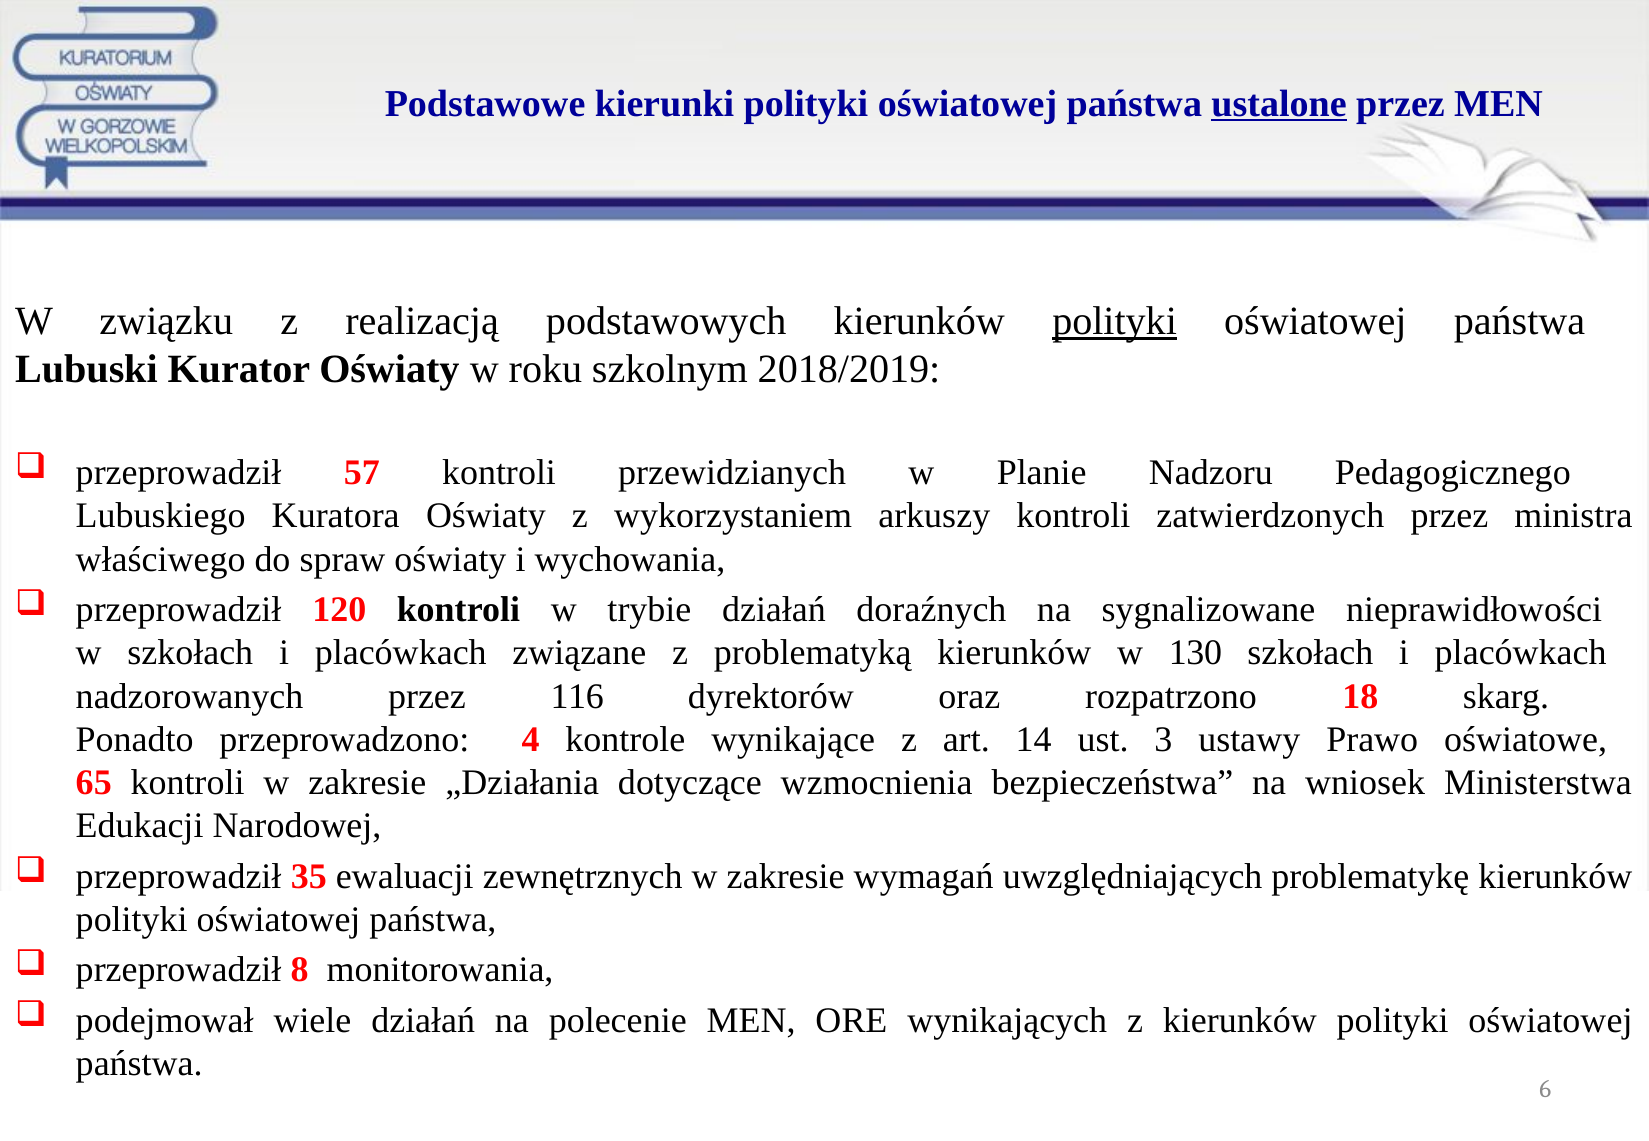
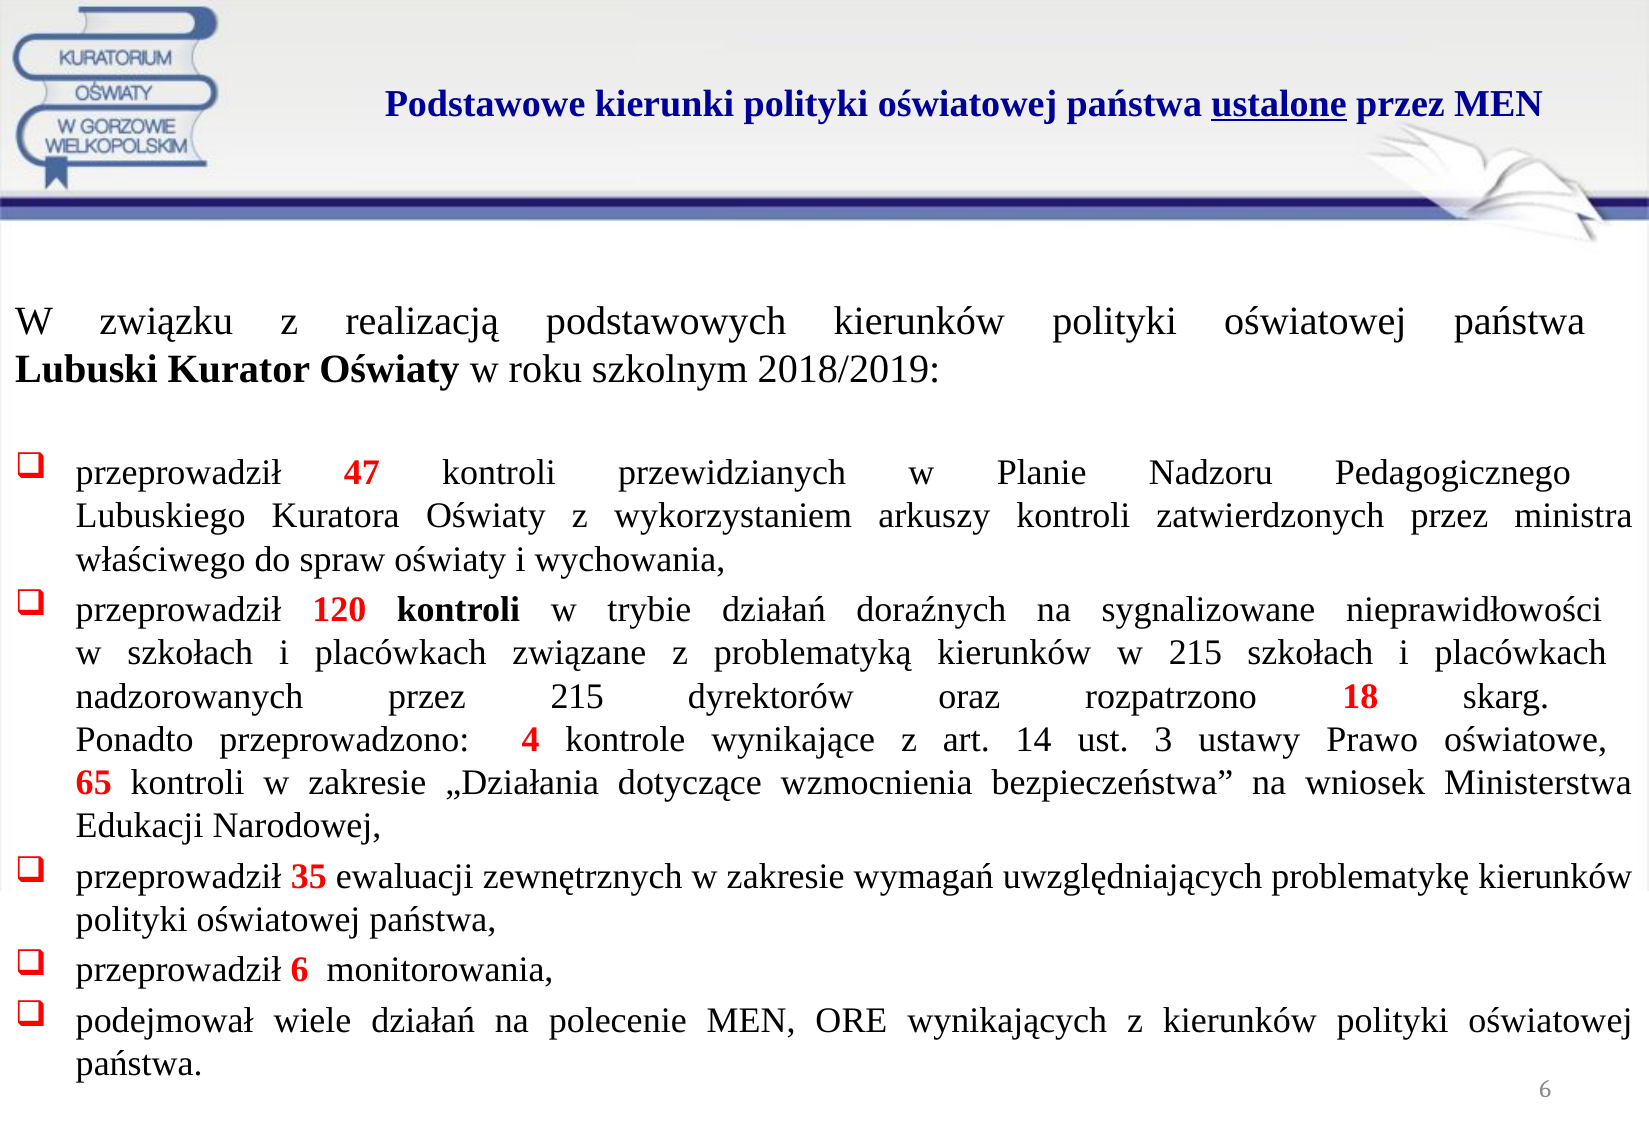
polityki at (1115, 321) underline: present -> none
57: 57 -> 47
w 130: 130 -> 215
przez 116: 116 -> 215
przeprowadził 8: 8 -> 6
